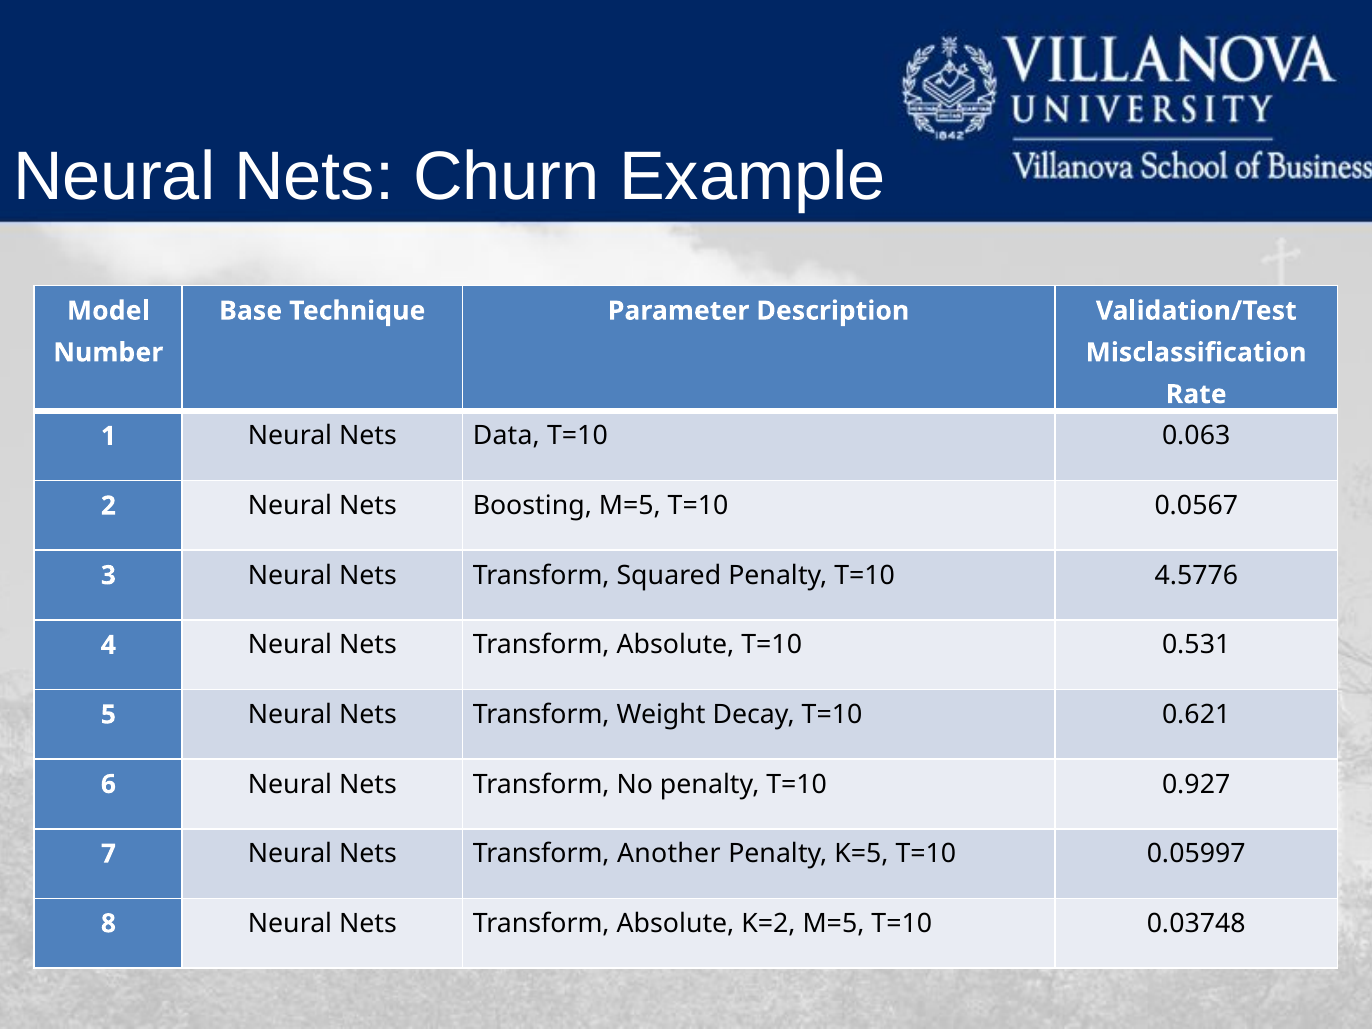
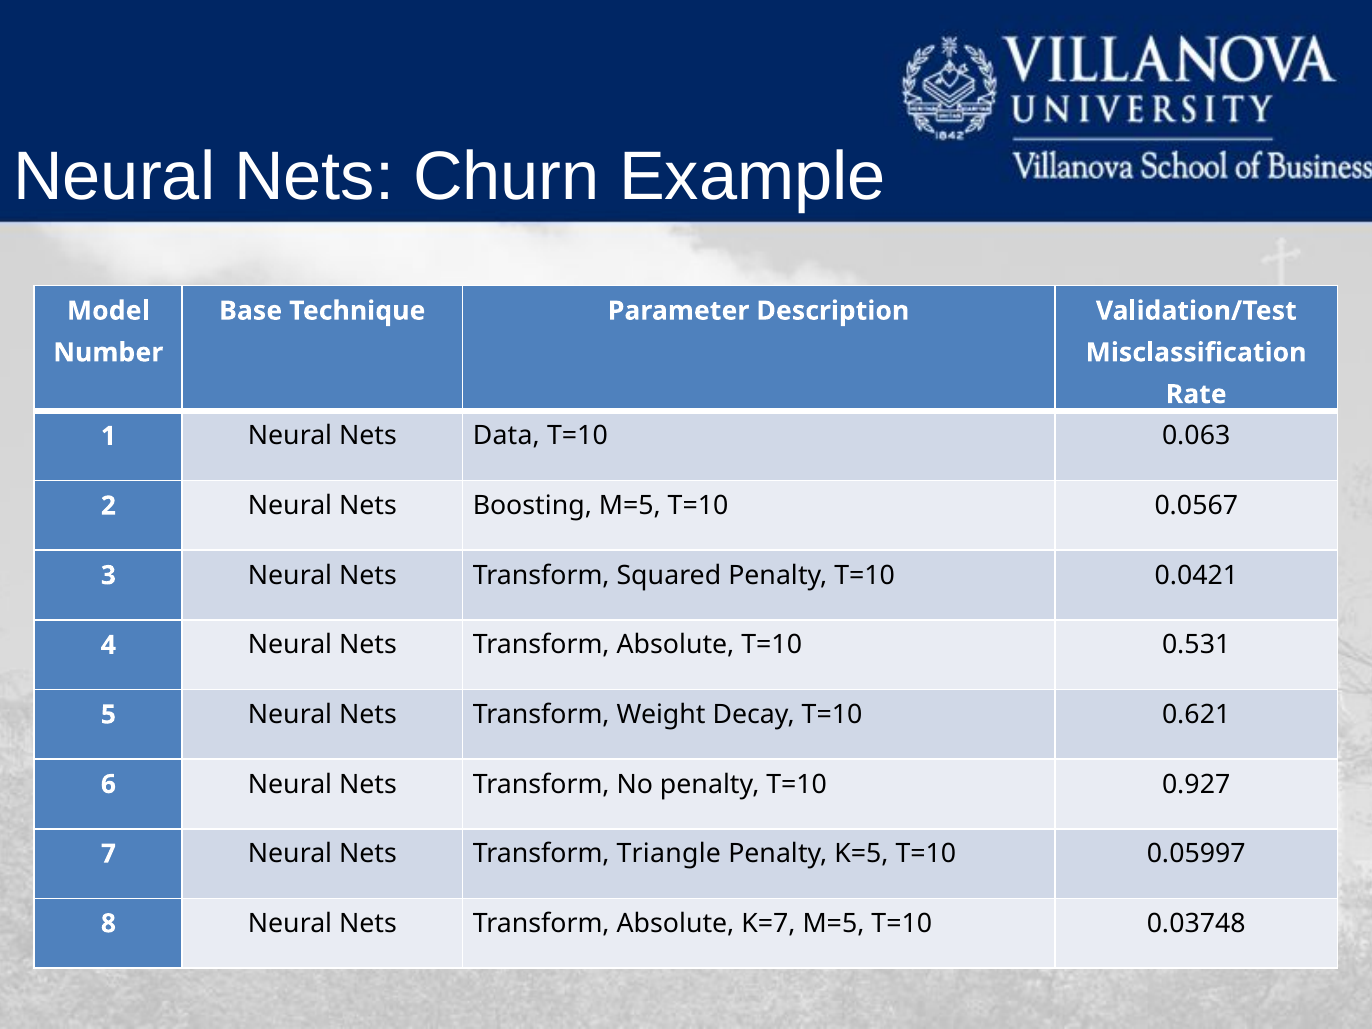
4.5776: 4.5776 -> 0.0421
Another: Another -> Triangle
K=2: K=2 -> K=7
